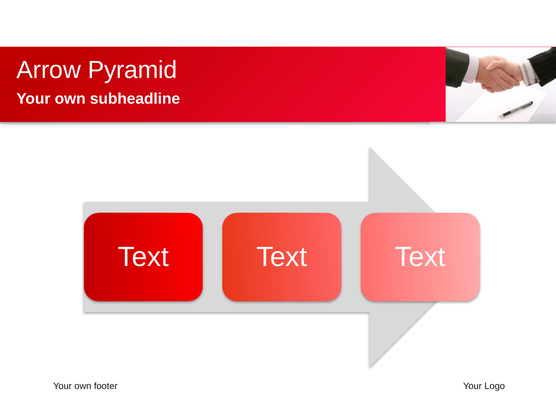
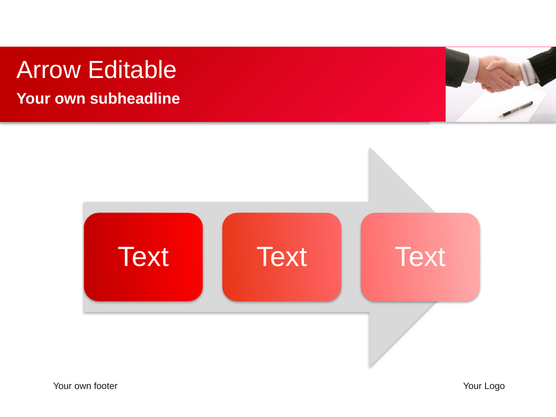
Pyramid: Pyramid -> Editable
